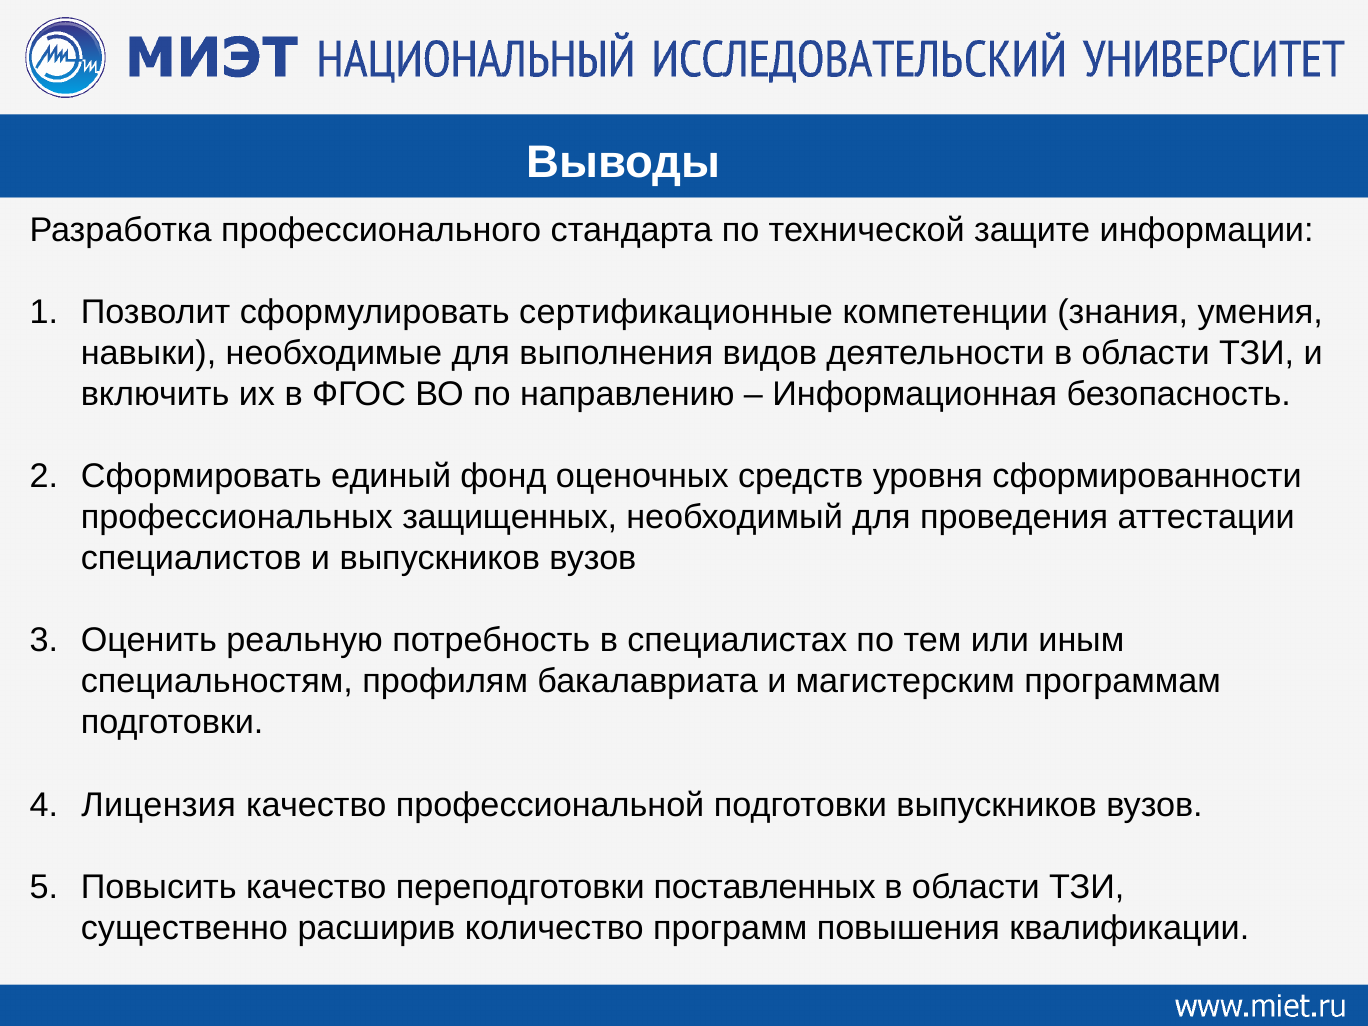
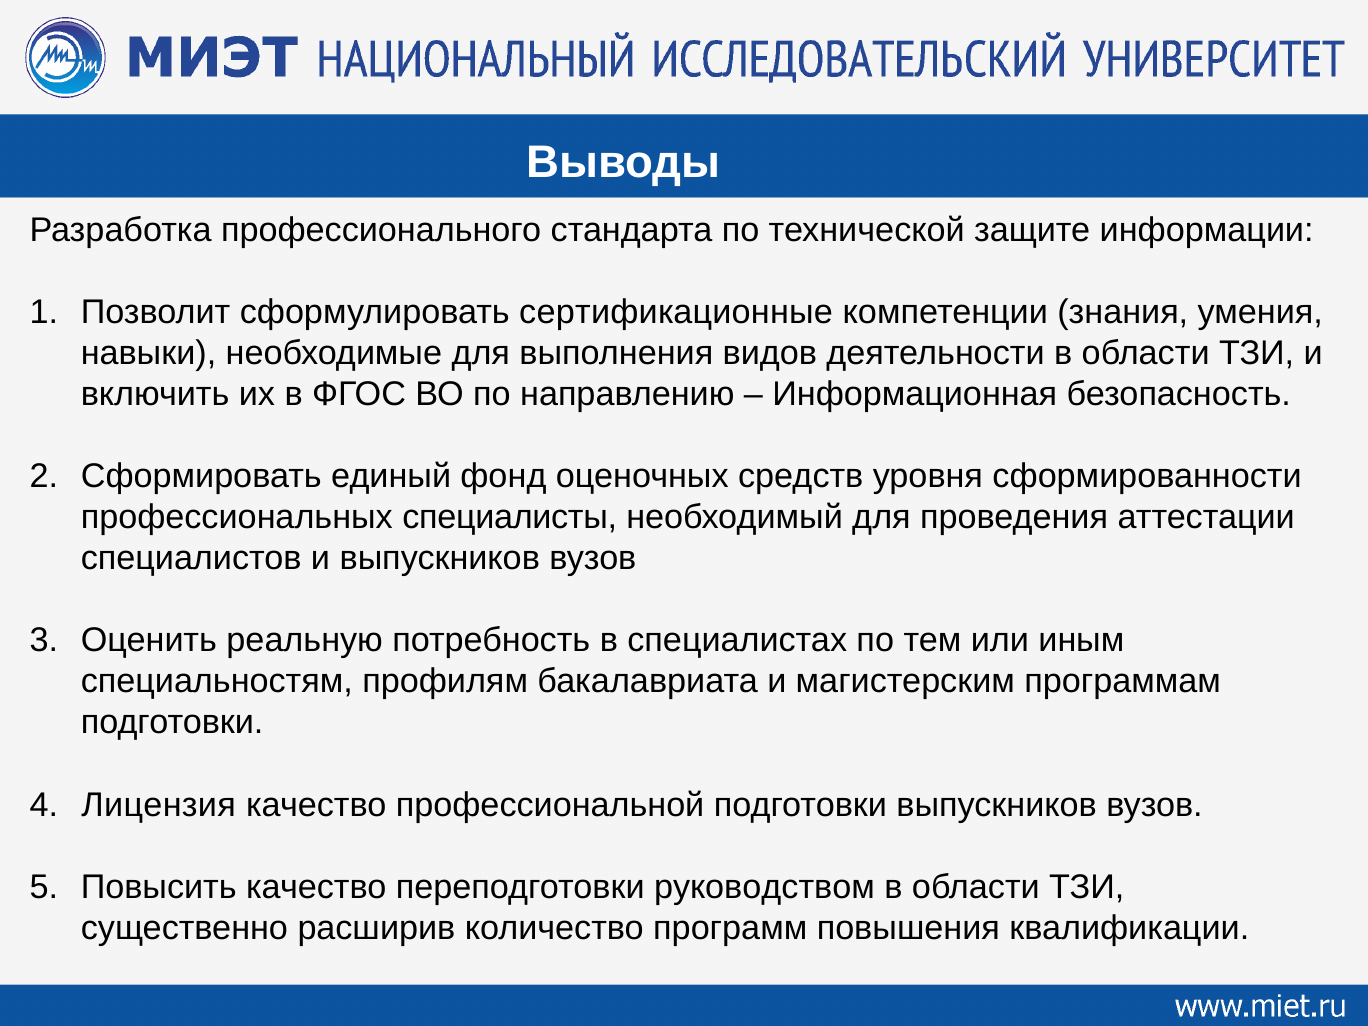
защищенных: защищенных -> специалисты
поставленных: поставленных -> руководством
